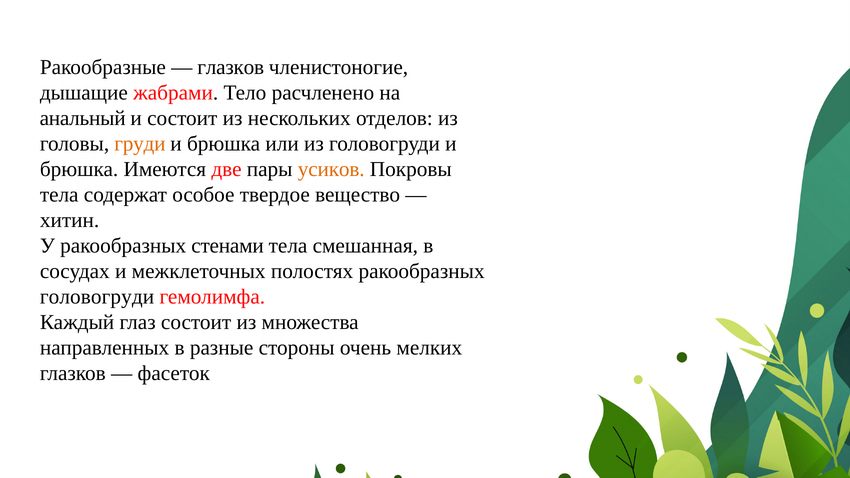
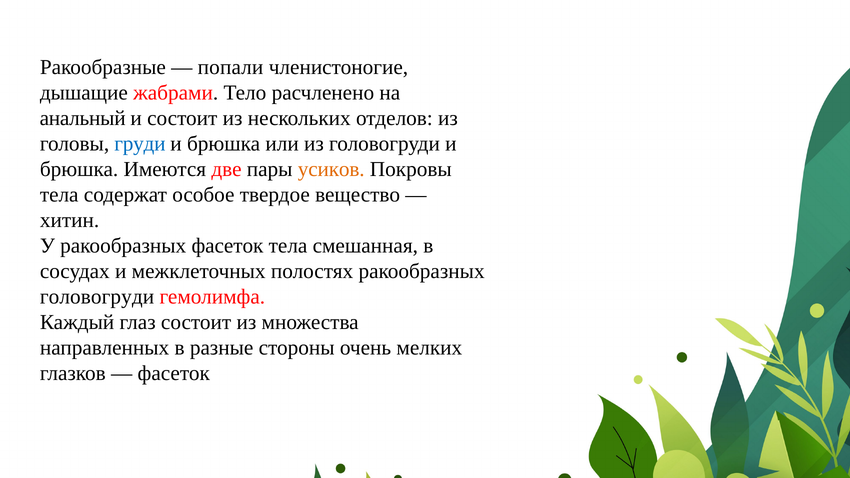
глазков at (231, 67): глазков -> попали
груди colour: orange -> blue
ракообразных стенами: стенами -> фасеток
